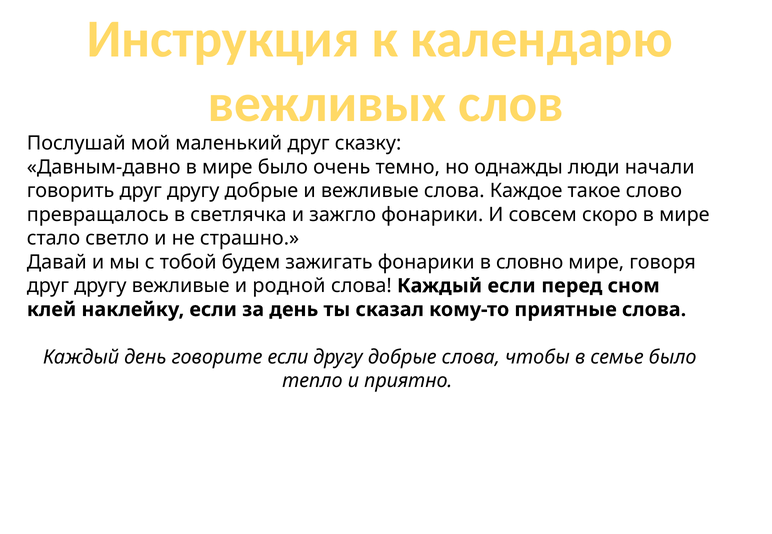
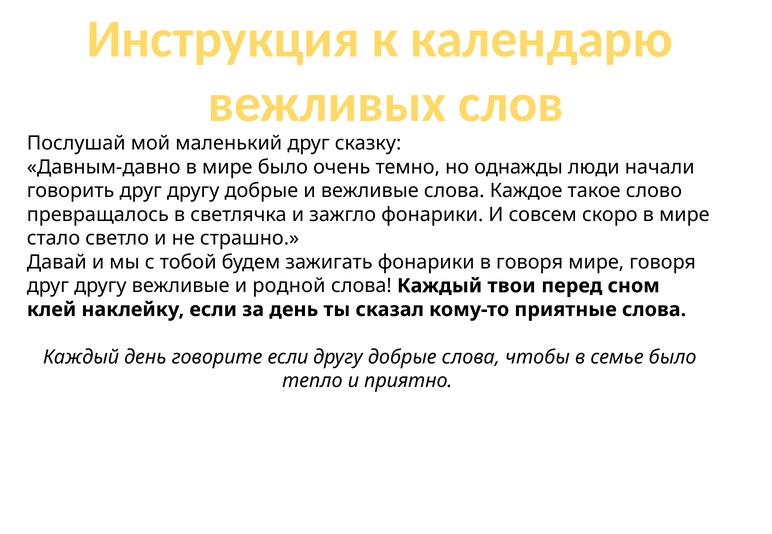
в словно: словно -> говоря
Каждый если: если -> твои
